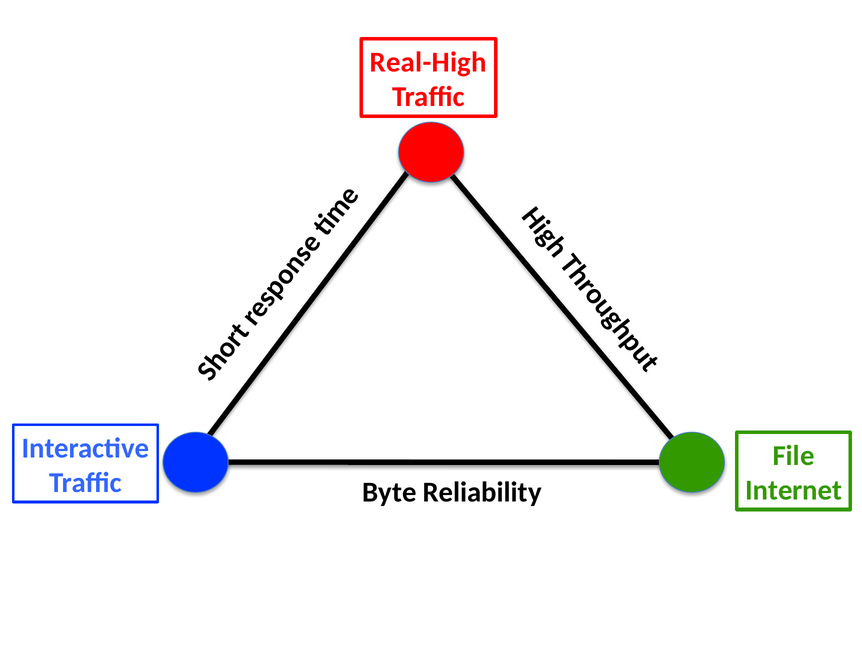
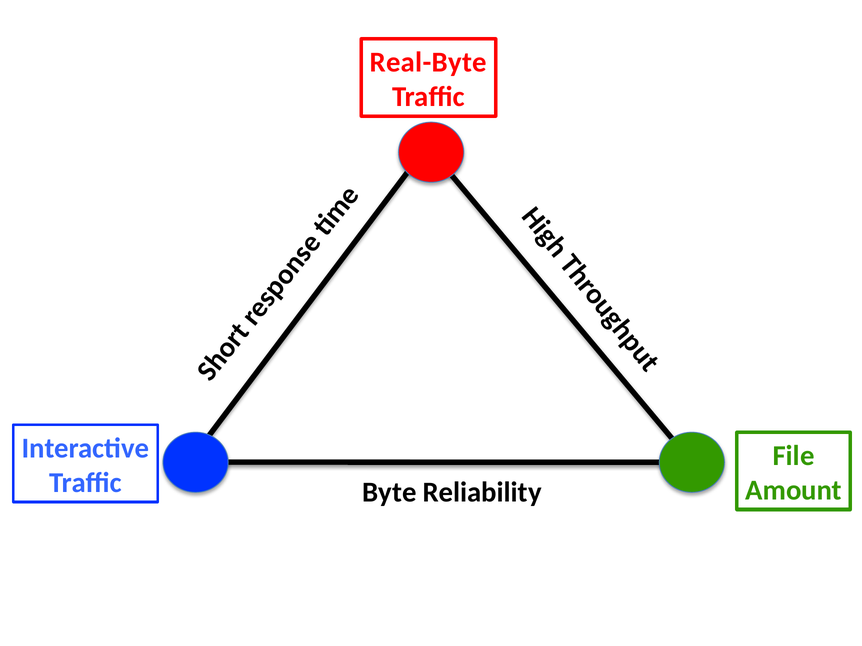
Real-High: Real-High -> Real-Byte
Internet: Internet -> Amount
